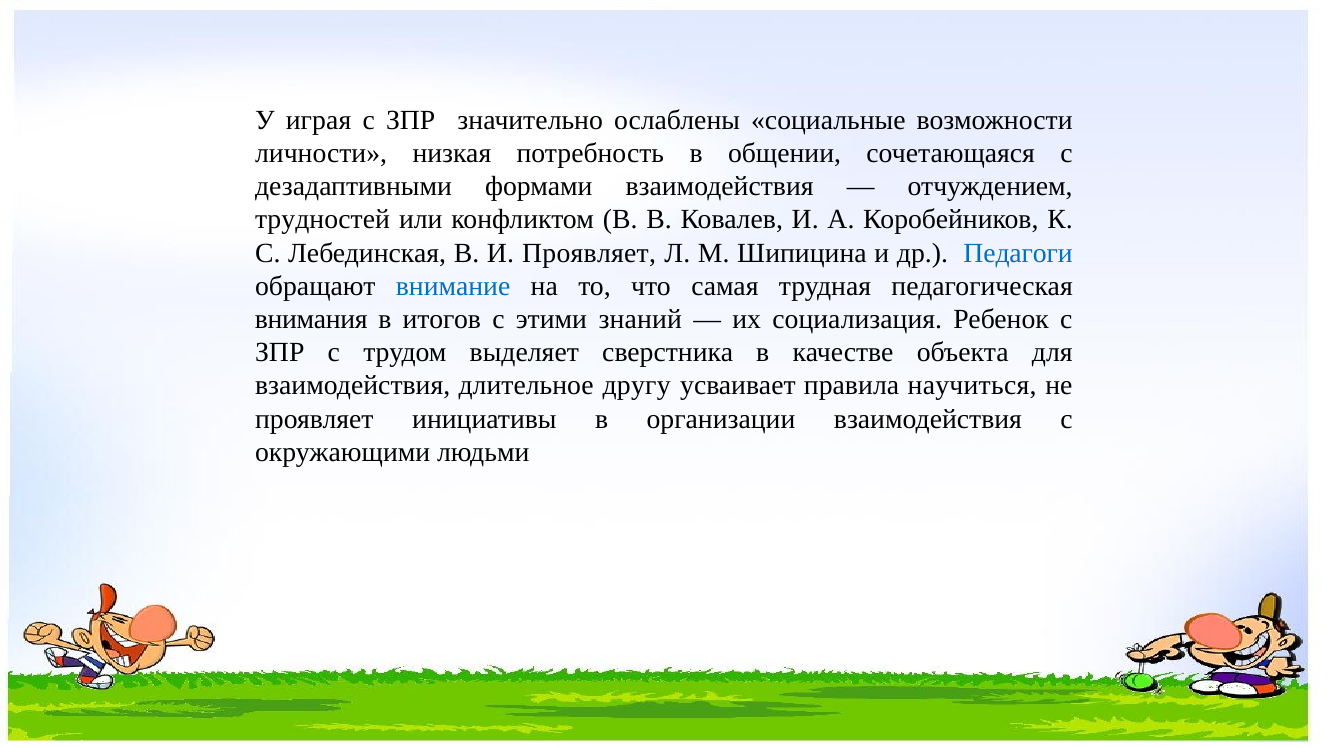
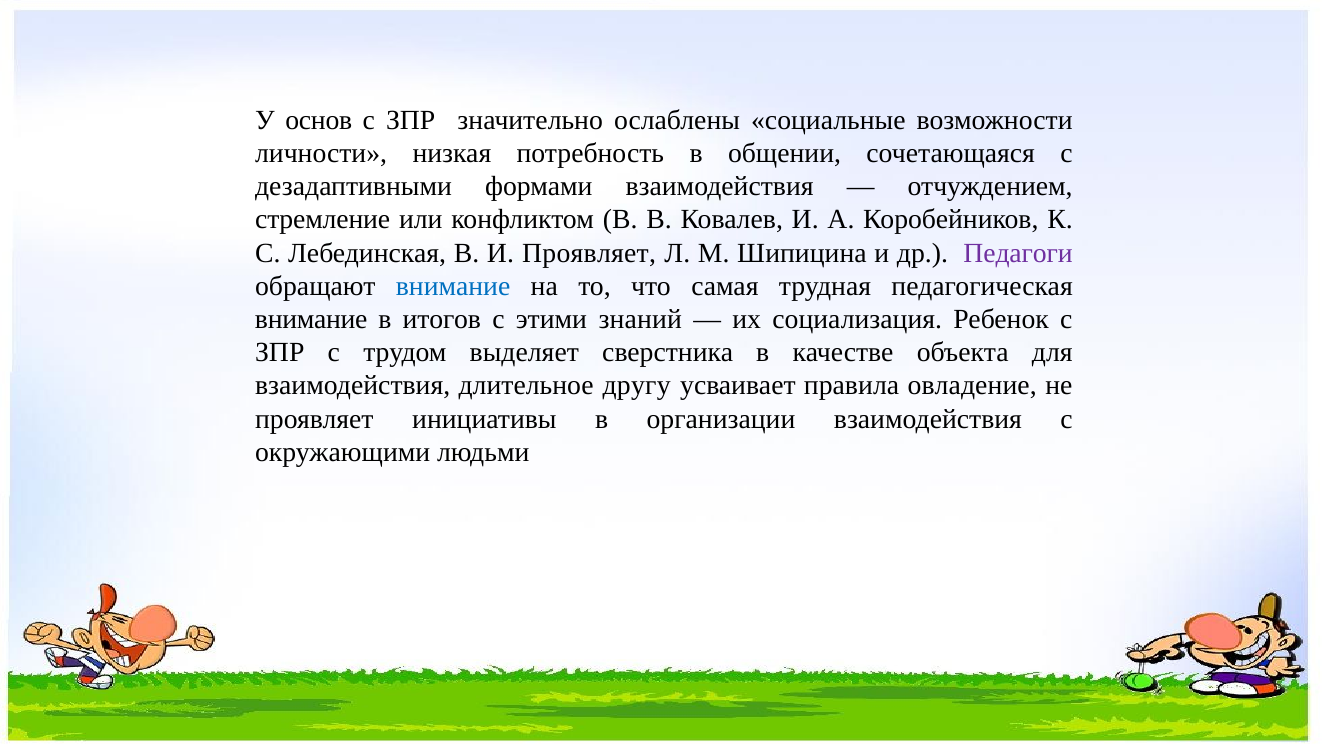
играя: играя -> основ
трудностей: трудностей -> стремление
Педагоги colour: blue -> purple
внимания at (311, 320): внимания -> внимание
научиться: научиться -> овладение
